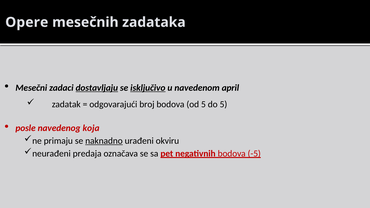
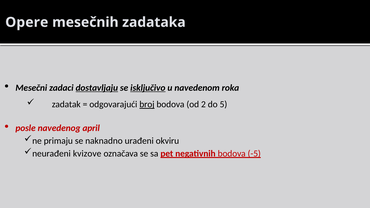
april: april -> roka
broj underline: none -> present
od 5: 5 -> 2
koja: koja -> april
naknadno underline: present -> none
predaja: predaja -> kvizove
